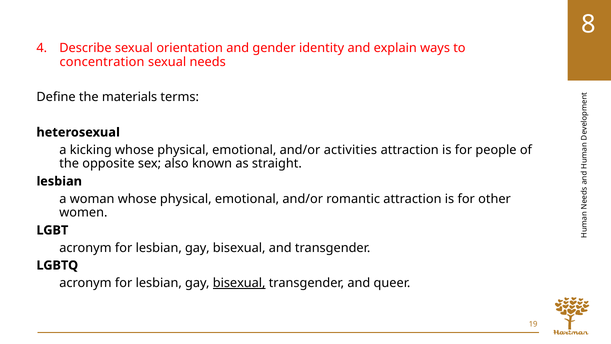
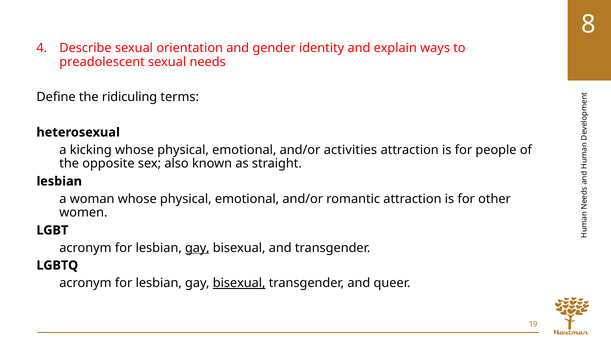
concentration: concentration -> preadolescent
materials: materials -> ridiculing
gay at (197, 248) underline: none -> present
